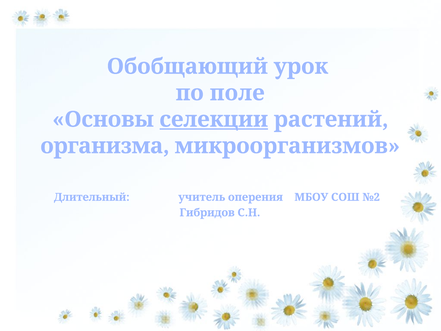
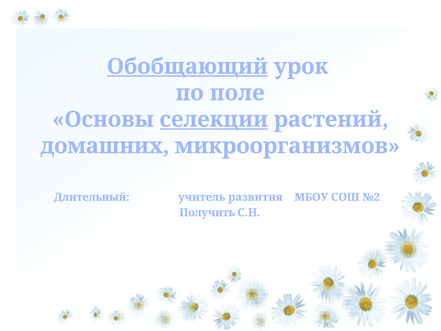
Обобщающий underline: none -> present
организма: организма -> домашних
оперения: оперения -> развития
Гибридов: Гибридов -> Получить
